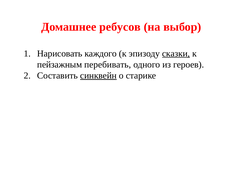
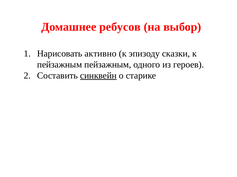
каждого: каждого -> активно
сказки underline: present -> none
пейзажным перебивать: перебивать -> пейзажным
